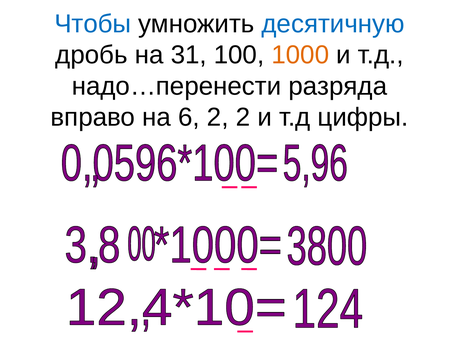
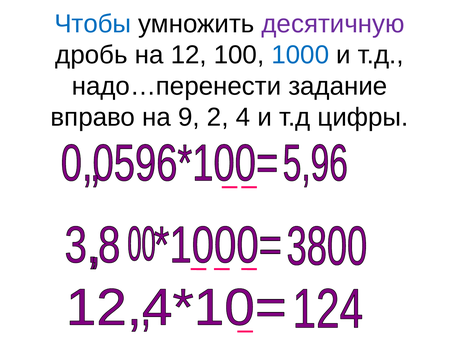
десятичную colour: blue -> purple
31: 31 -> 12
1000 colour: orange -> blue
разряда: разряда -> задание
6: 6 -> 9
2 2: 2 -> 4
